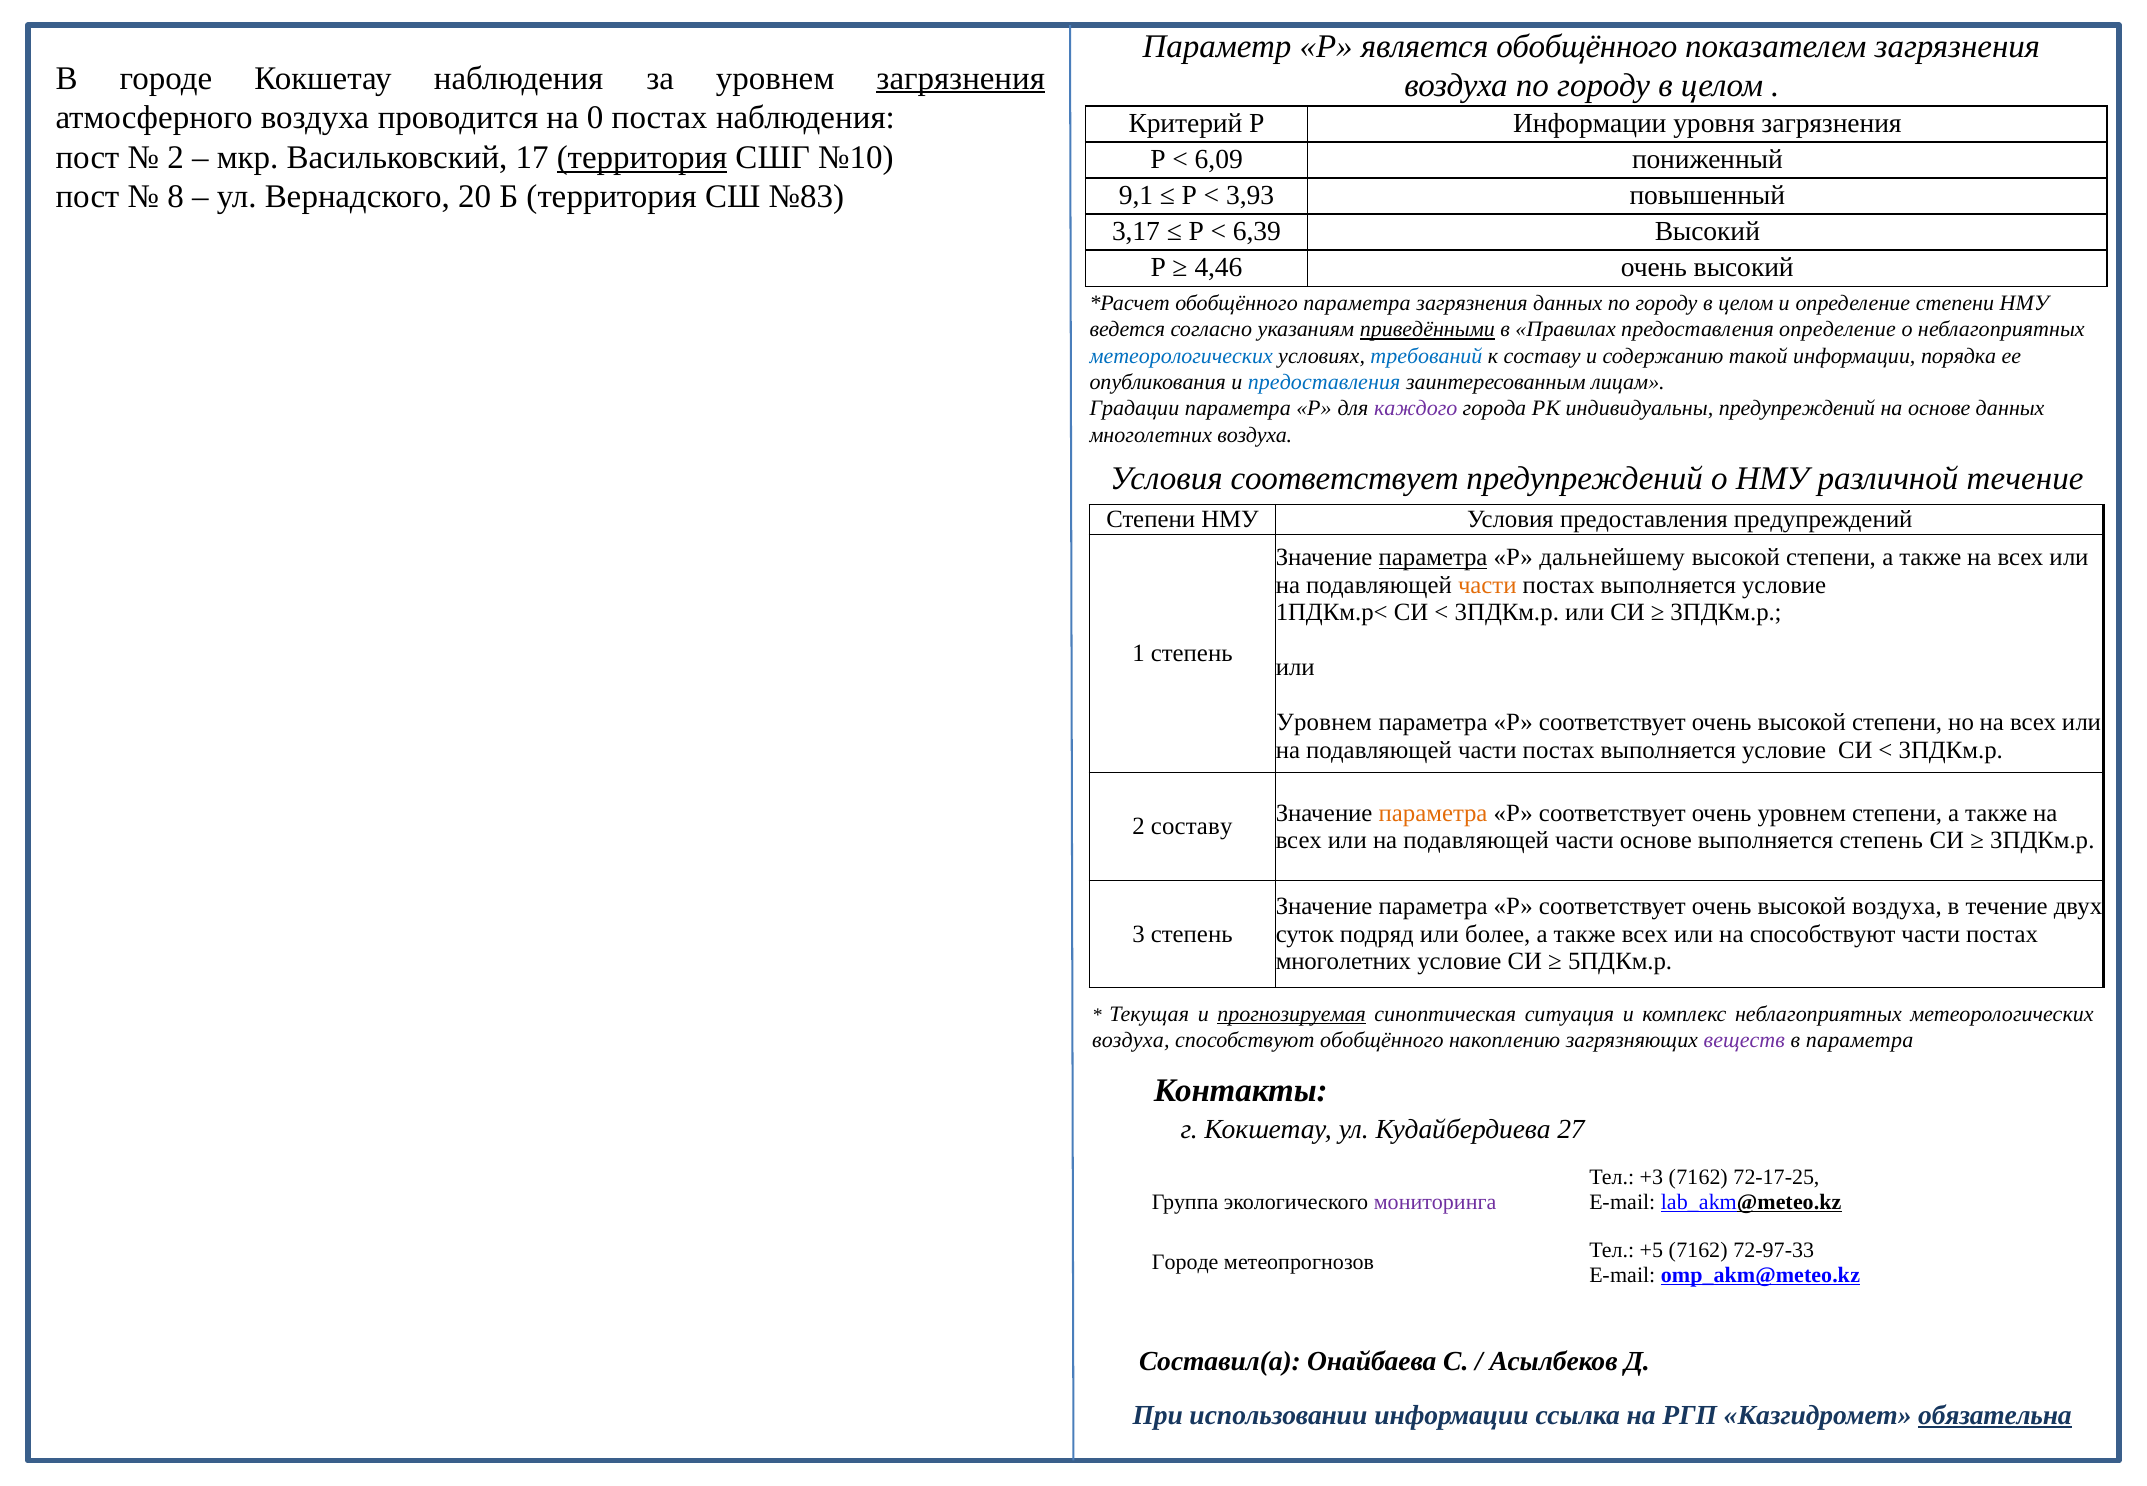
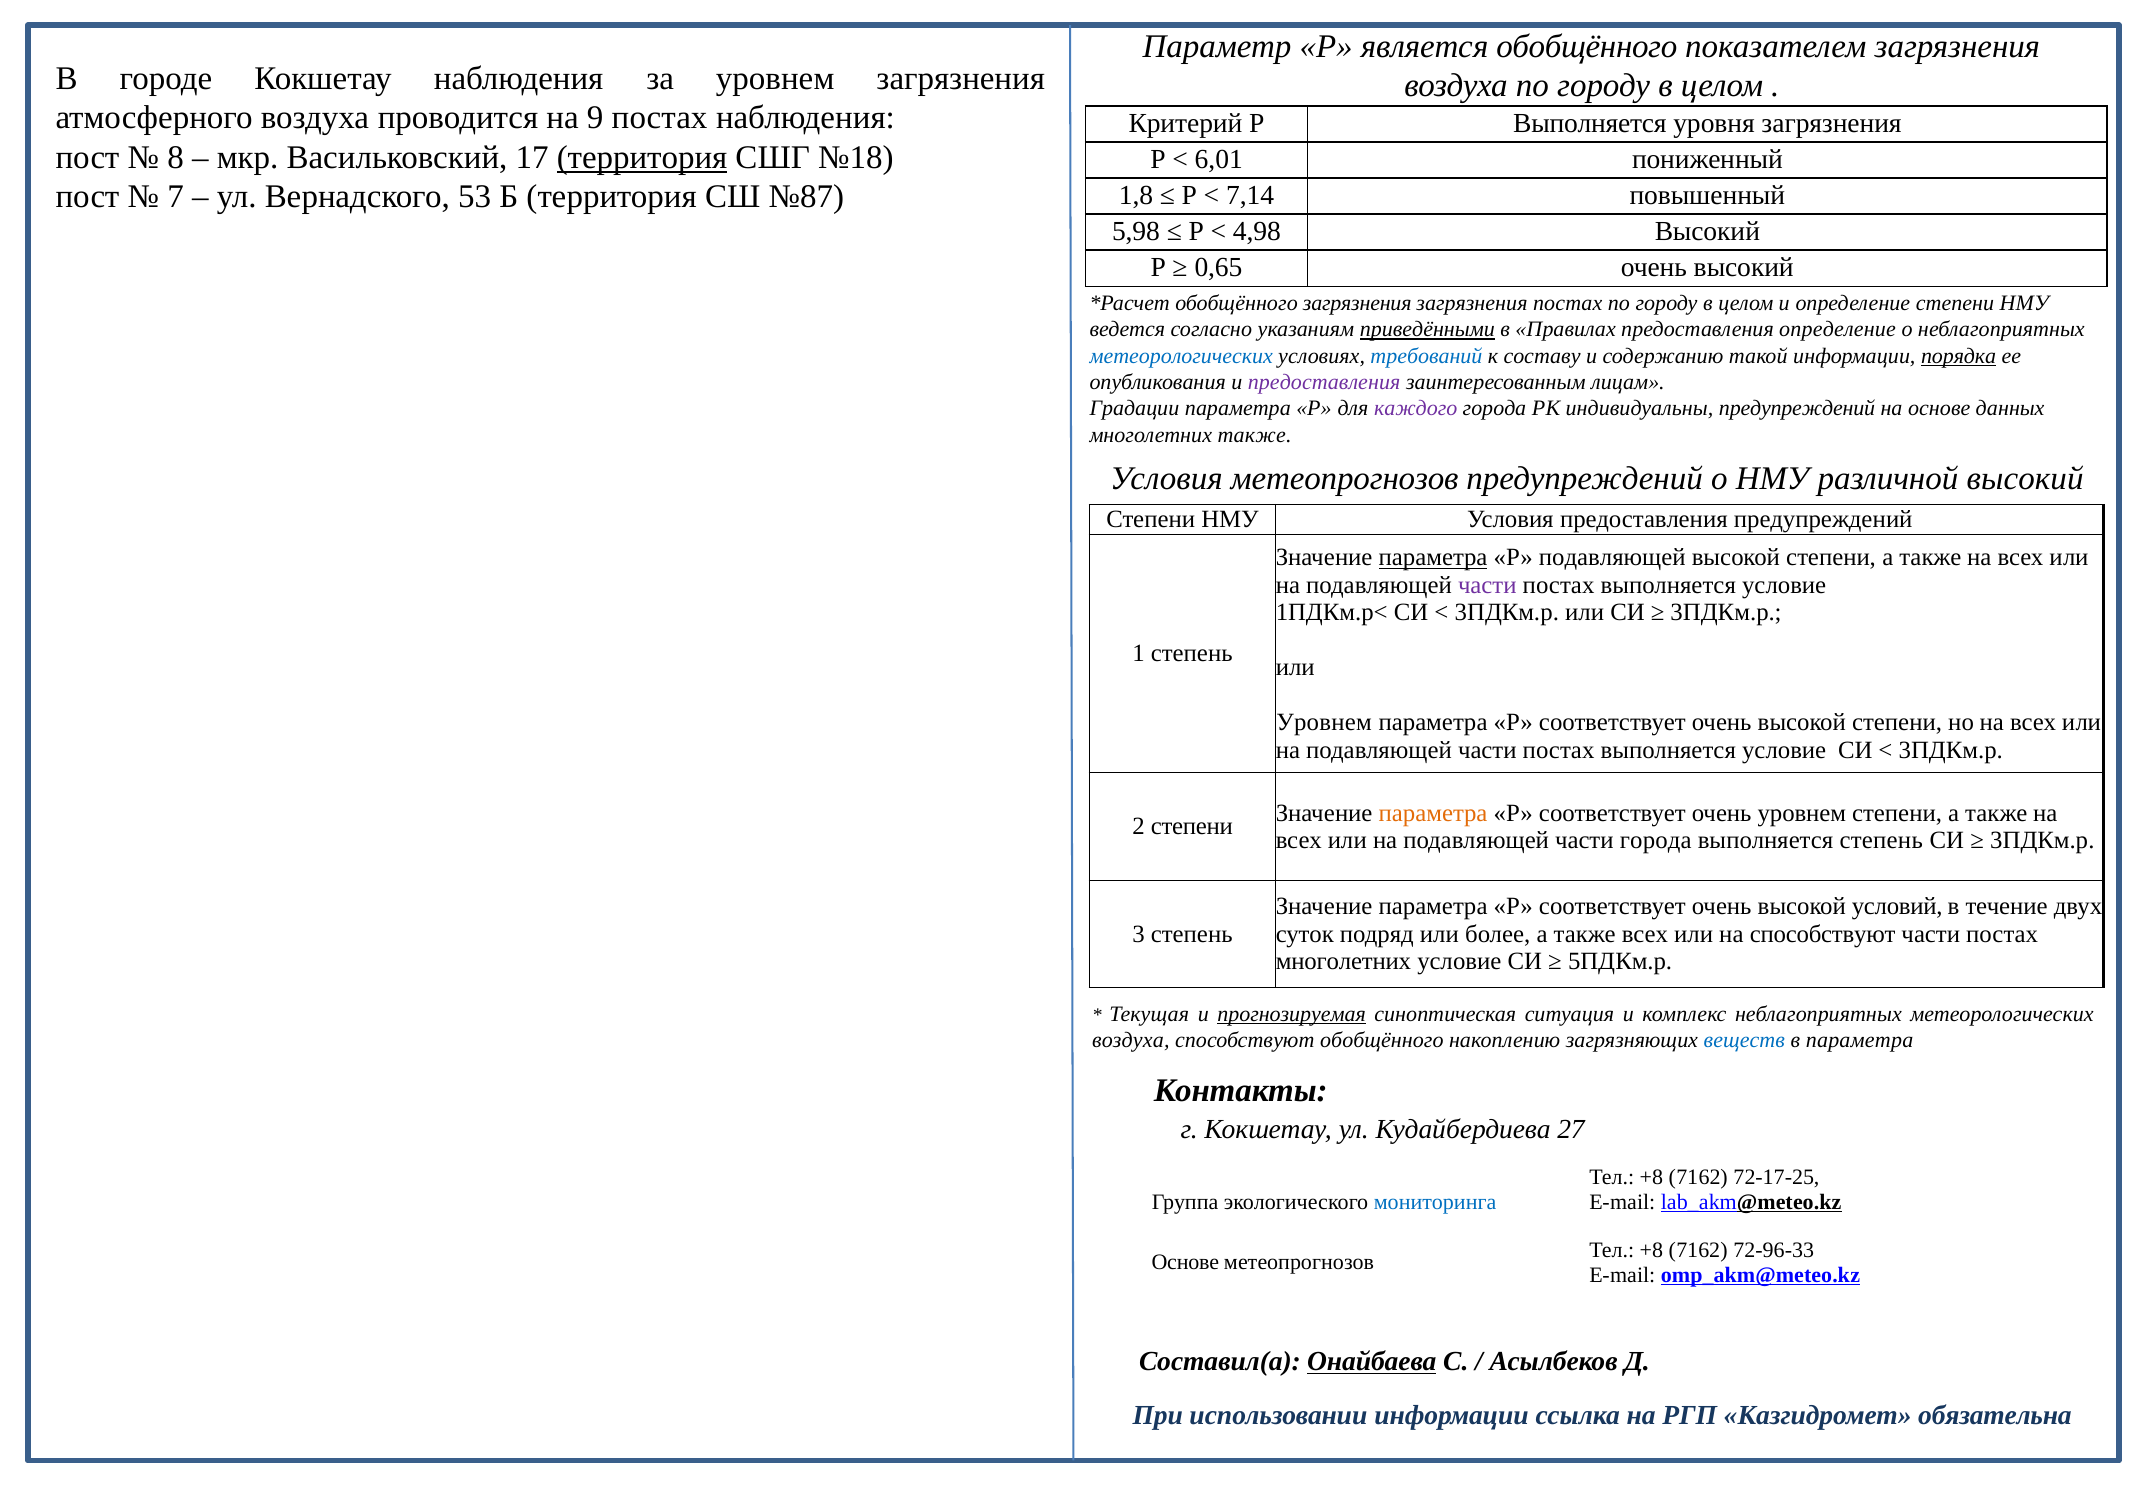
загрязнения at (961, 78) underline: present -> none
0: 0 -> 9
Р Информации: Информации -> Выполняется
2 at (176, 157): 2 -> 8
№10: №10 -> №18
6,09: 6,09 -> 6,01
8: 8 -> 7
20: 20 -> 53
№83: №83 -> №87
9,1: 9,1 -> 1,8
3,93: 3,93 -> 7,14
3,17: 3,17 -> 5,98
6,39: 6,39 -> 4,98
4,46: 4,46 -> 0,65
обобщённого параметра: параметра -> загрязнения
загрязнения данных: данных -> постах
порядка underline: none -> present
предоставления at (1324, 382) colour: blue -> purple
многолетних воздуха: воздуха -> также
Условия соответствует: соответствует -> метеопрогнозов
различной течение: течение -> высокий
Р дальнейшему: дальнейшему -> подавляющей
части at (1487, 585) colour: orange -> purple
2 составу: составу -> степени
части основе: основе -> города
высокой воздуха: воздуха -> условий
веществ colour: purple -> blue
+3 at (1651, 1178): +3 -> +8
мониторинга colour: purple -> blue
+5 at (1651, 1251): +5 -> +8
72-97-33: 72-97-33 -> 72-96-33
Городе at (1185, 1263): Городе -> Основе
Онайбаева underline: none -> present
обязательна underline: present -> none
